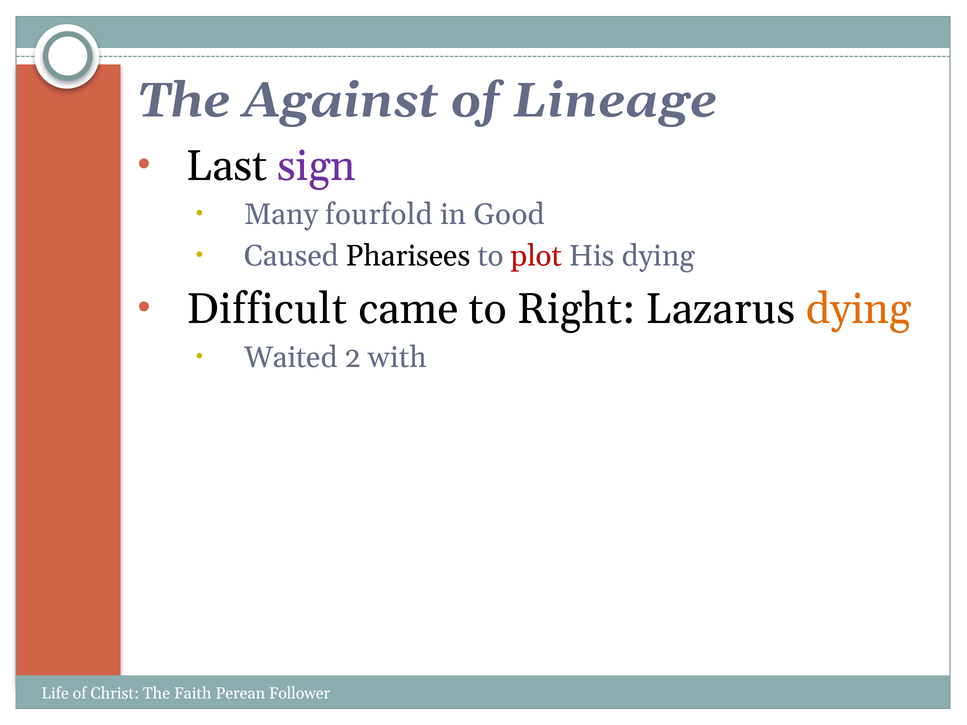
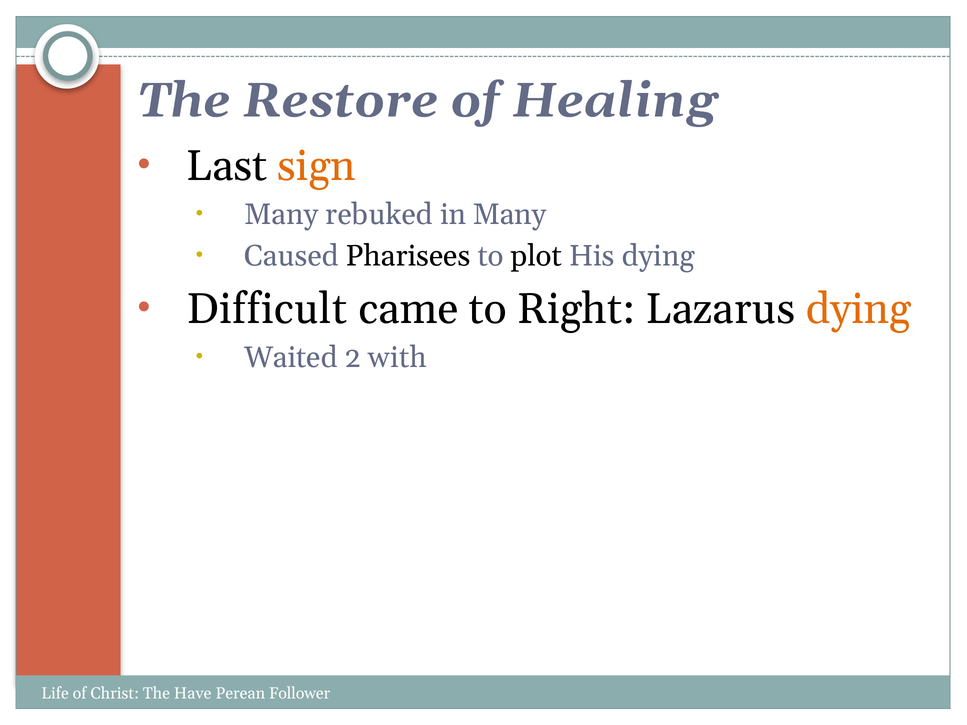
Against: Against -> Restore
Lineage: Lineage -> Healing
sign colour: purple -> orange
fourfold: fourfold -> rebuked
in Good: Good -> Many
plot colour: red -> black
Faith: Faith -> Have
